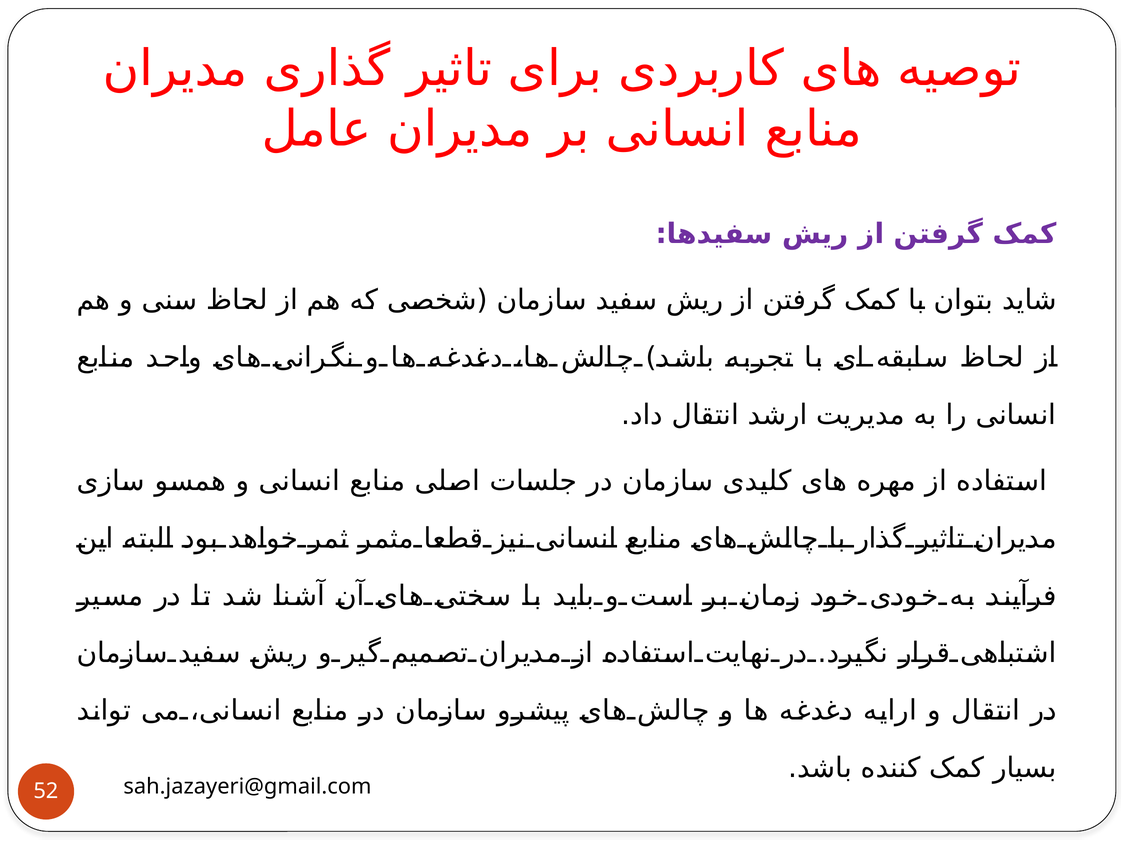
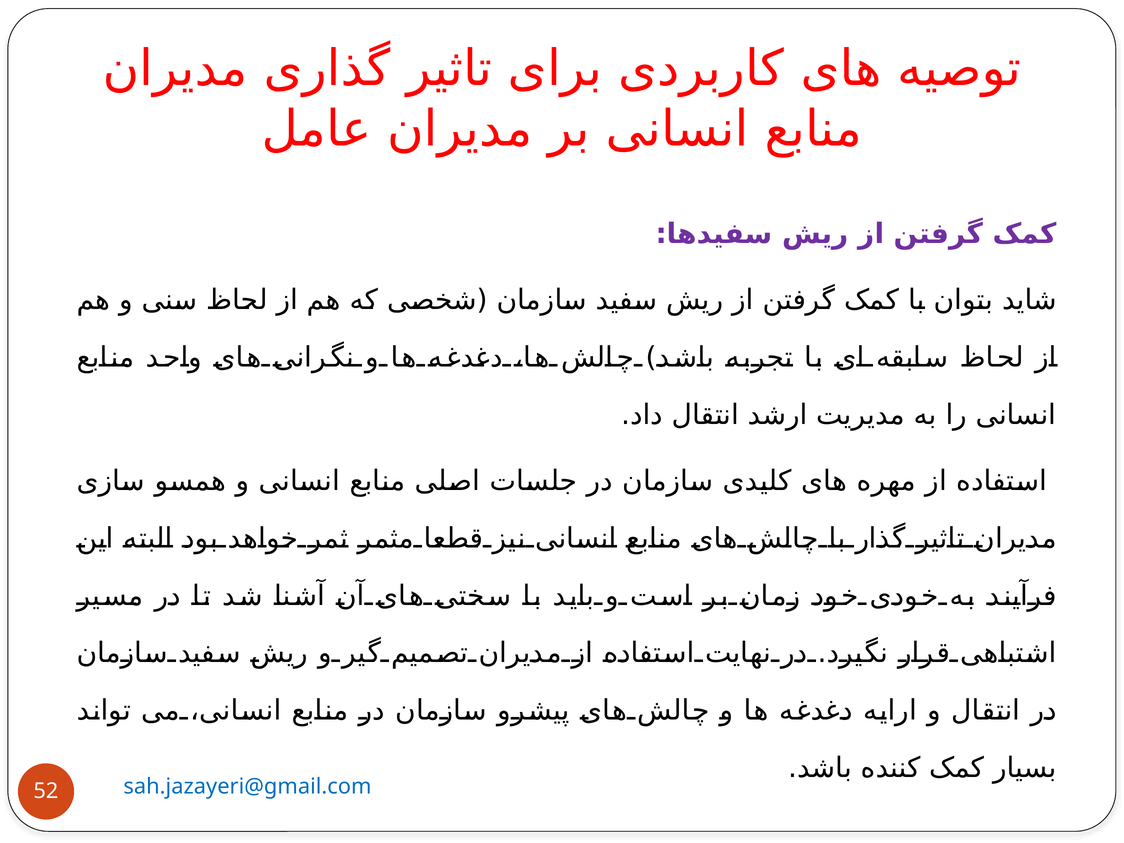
sah.jazayeri@gmail.com colour: black -> blue
